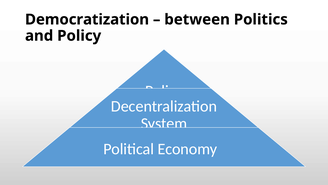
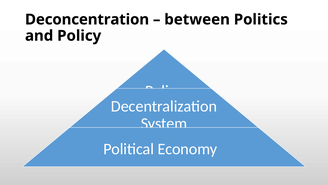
Democratization: Democratization -> Deconcentration
